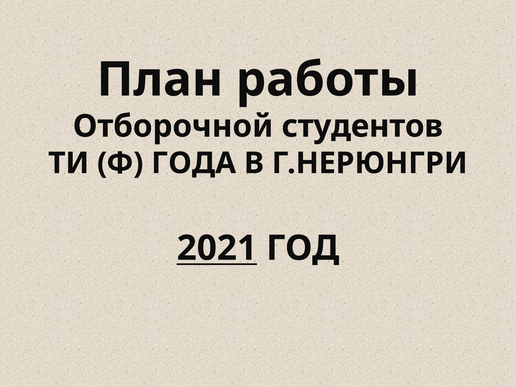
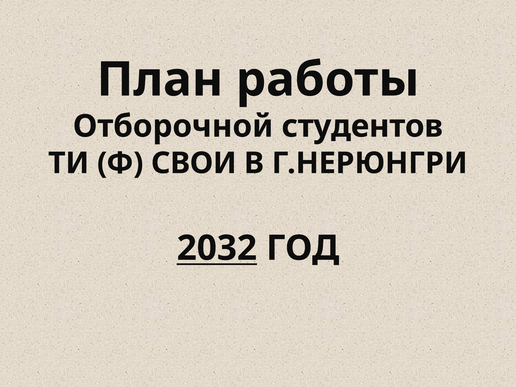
ГОДА: ГОДА -> СВОИ
2021: 2021 -> 2032
